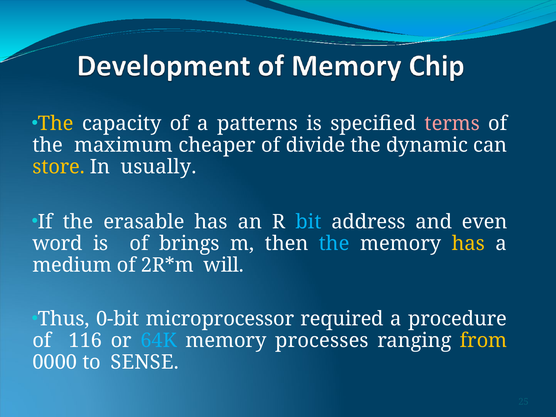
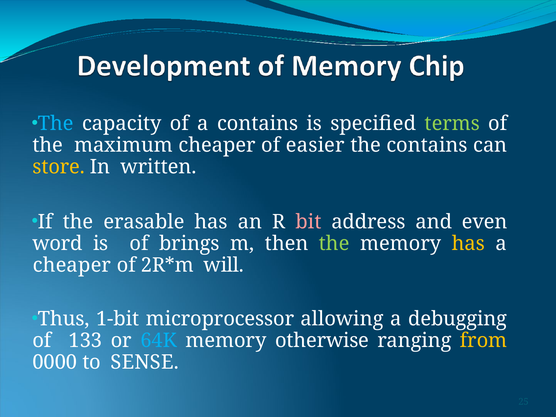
The at (56, 123) colour: yellow -> light blue
a patterns: patterns -> contains
terms colour: pink -> light green
divide: divide -> easier
the dynamic: dynamic -> contains
usually: usually -> written
bit colour: light blue -> pink
the at (334, 243) colour: light blue -> light green
medium at (72, 265): medium -> cheaper
0-bit: 0-bit -> 1-bit
required: required -> allowing
procedure: procedure -> debugging
116: 116 -> 133
processes: processes -> otherwise
